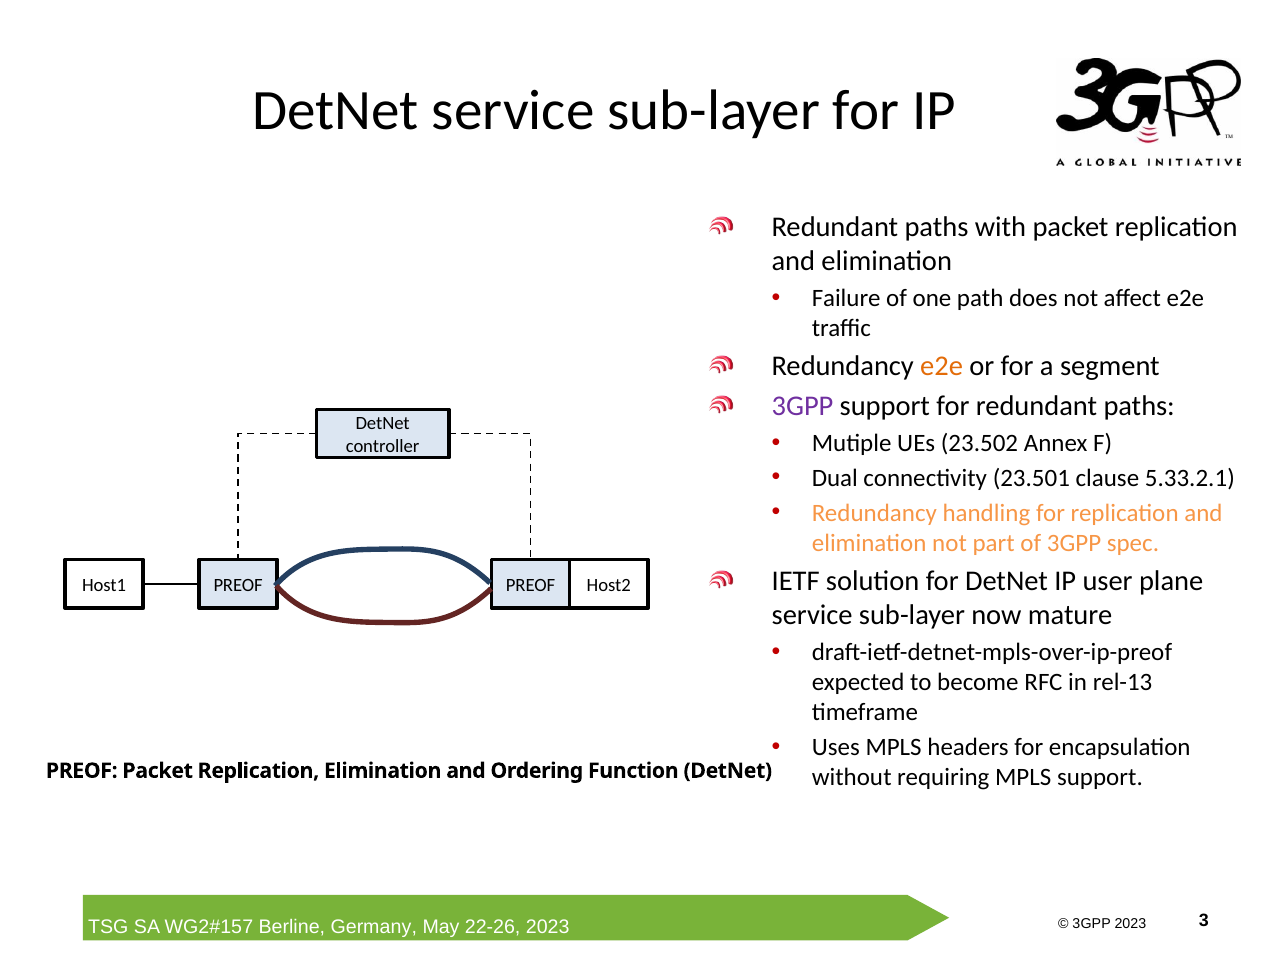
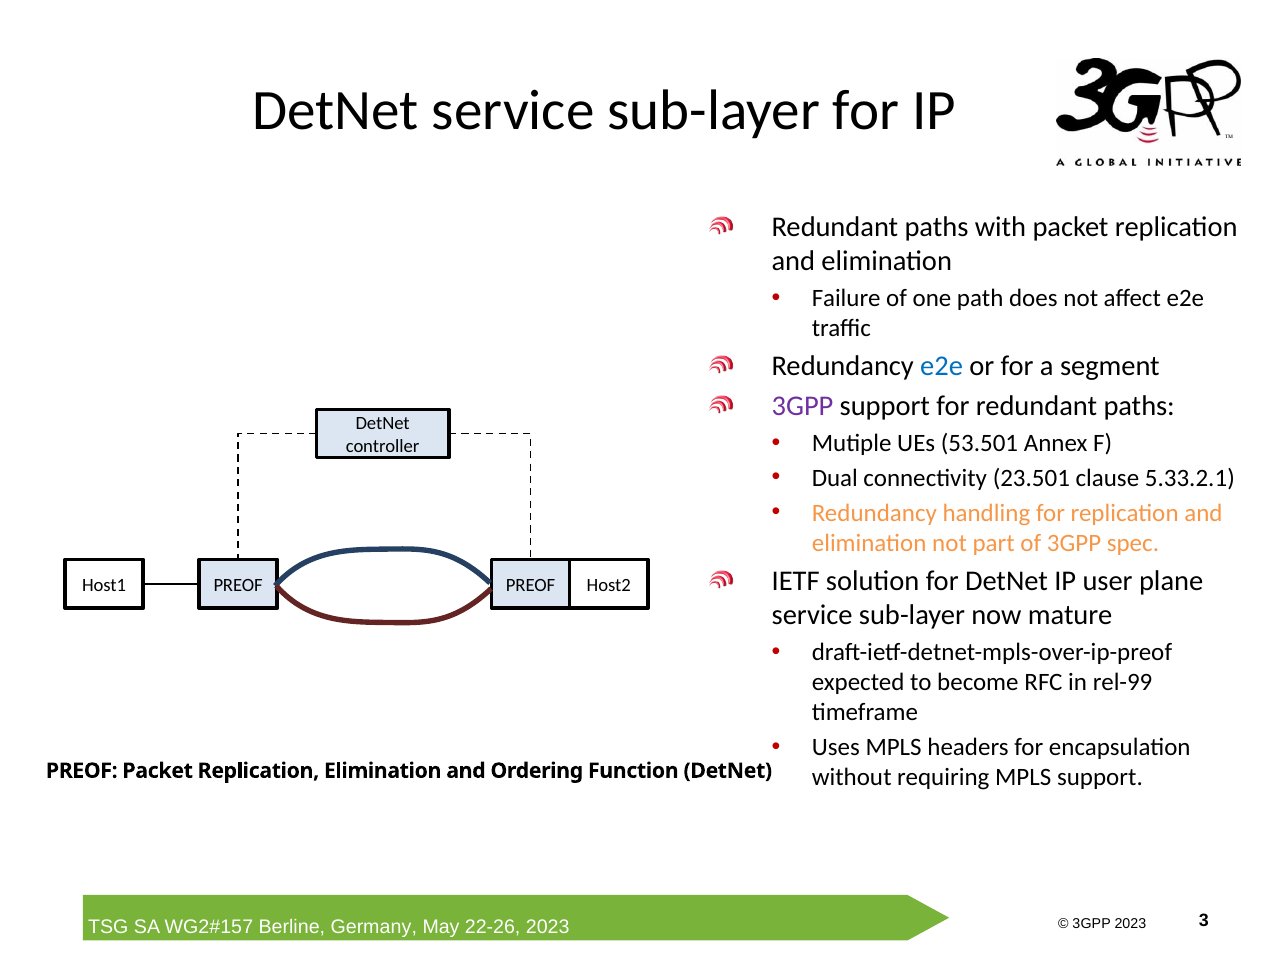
e2e at (942, 366) colour: orange -> blue
23.502: 23.502 -> 53.501
rel-13: rel-13 -> rel-99
